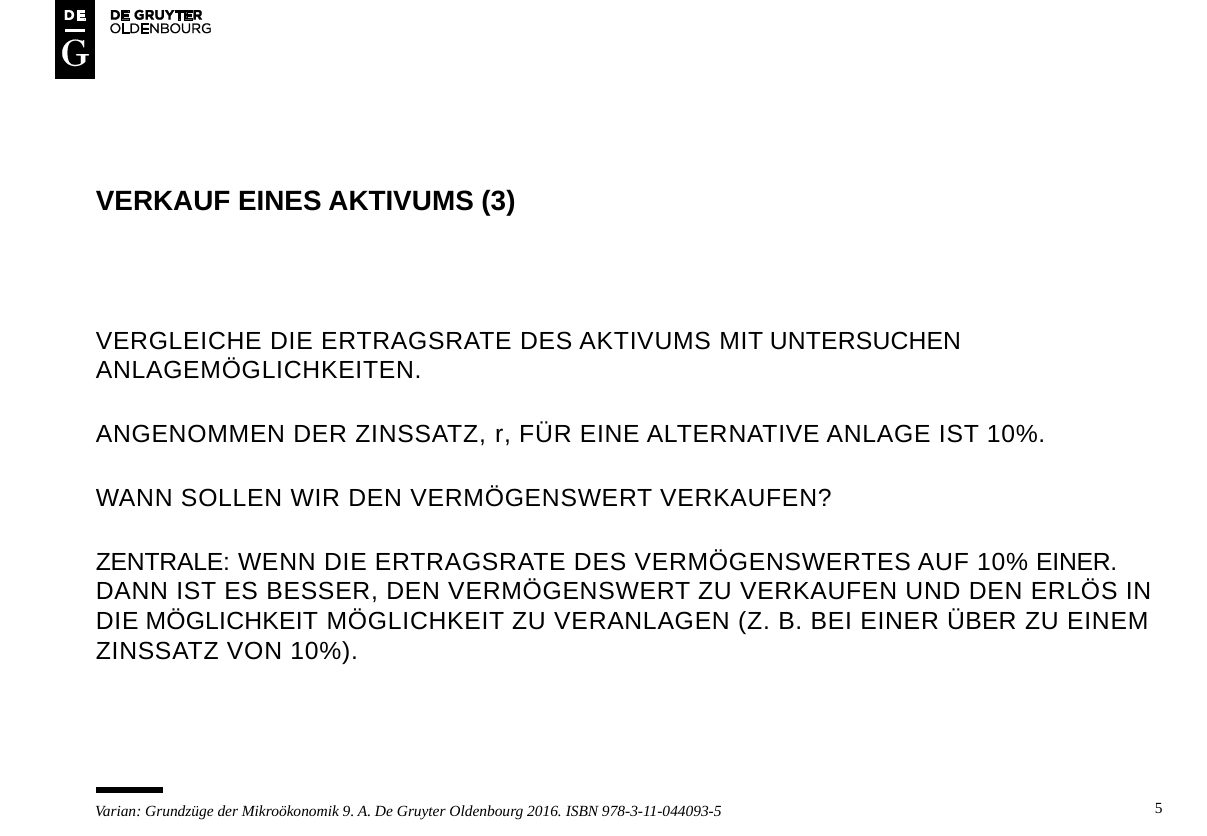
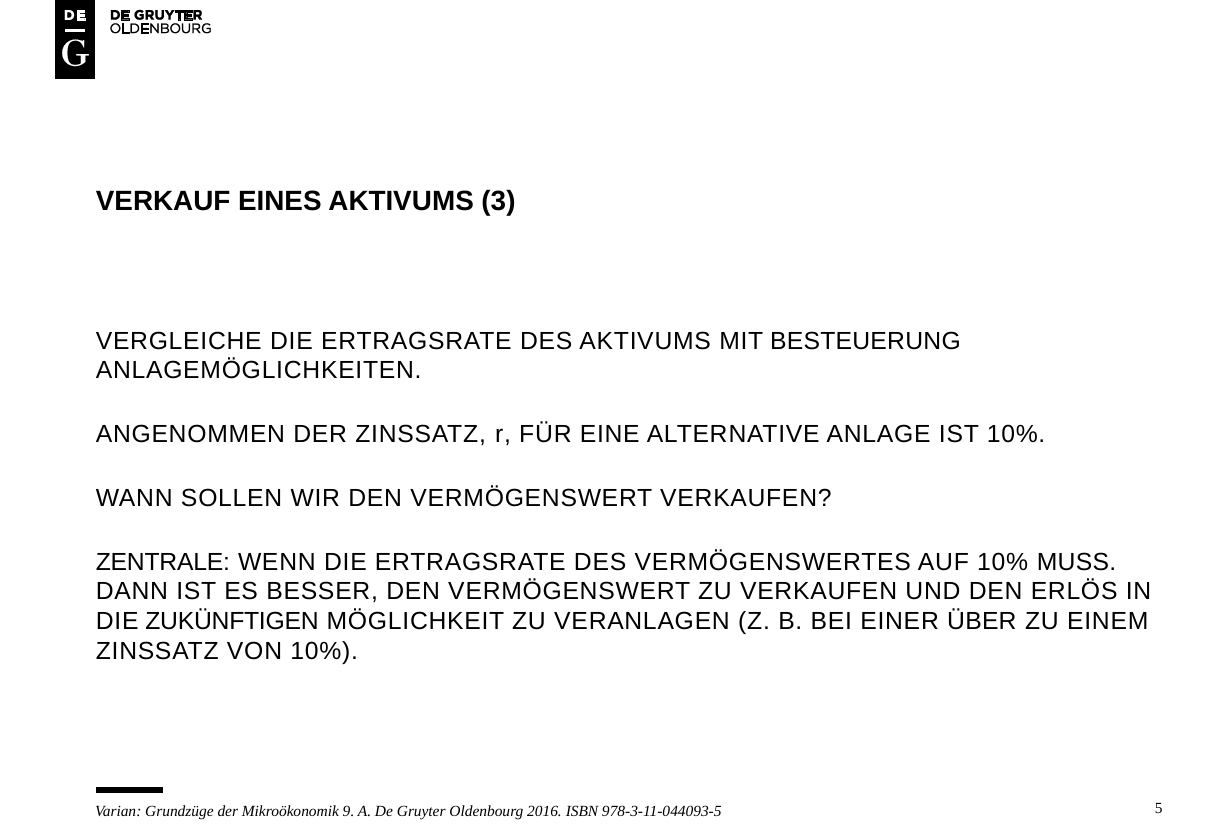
UNTERSUCHEN: UNTERSUCHEN -> BESTEUERUNG
10% EINER: EINER -> MUSS
DIE MÖGLICHKEIT: MÖGLICHKEIT -> ZUKÜNFTIGEN
